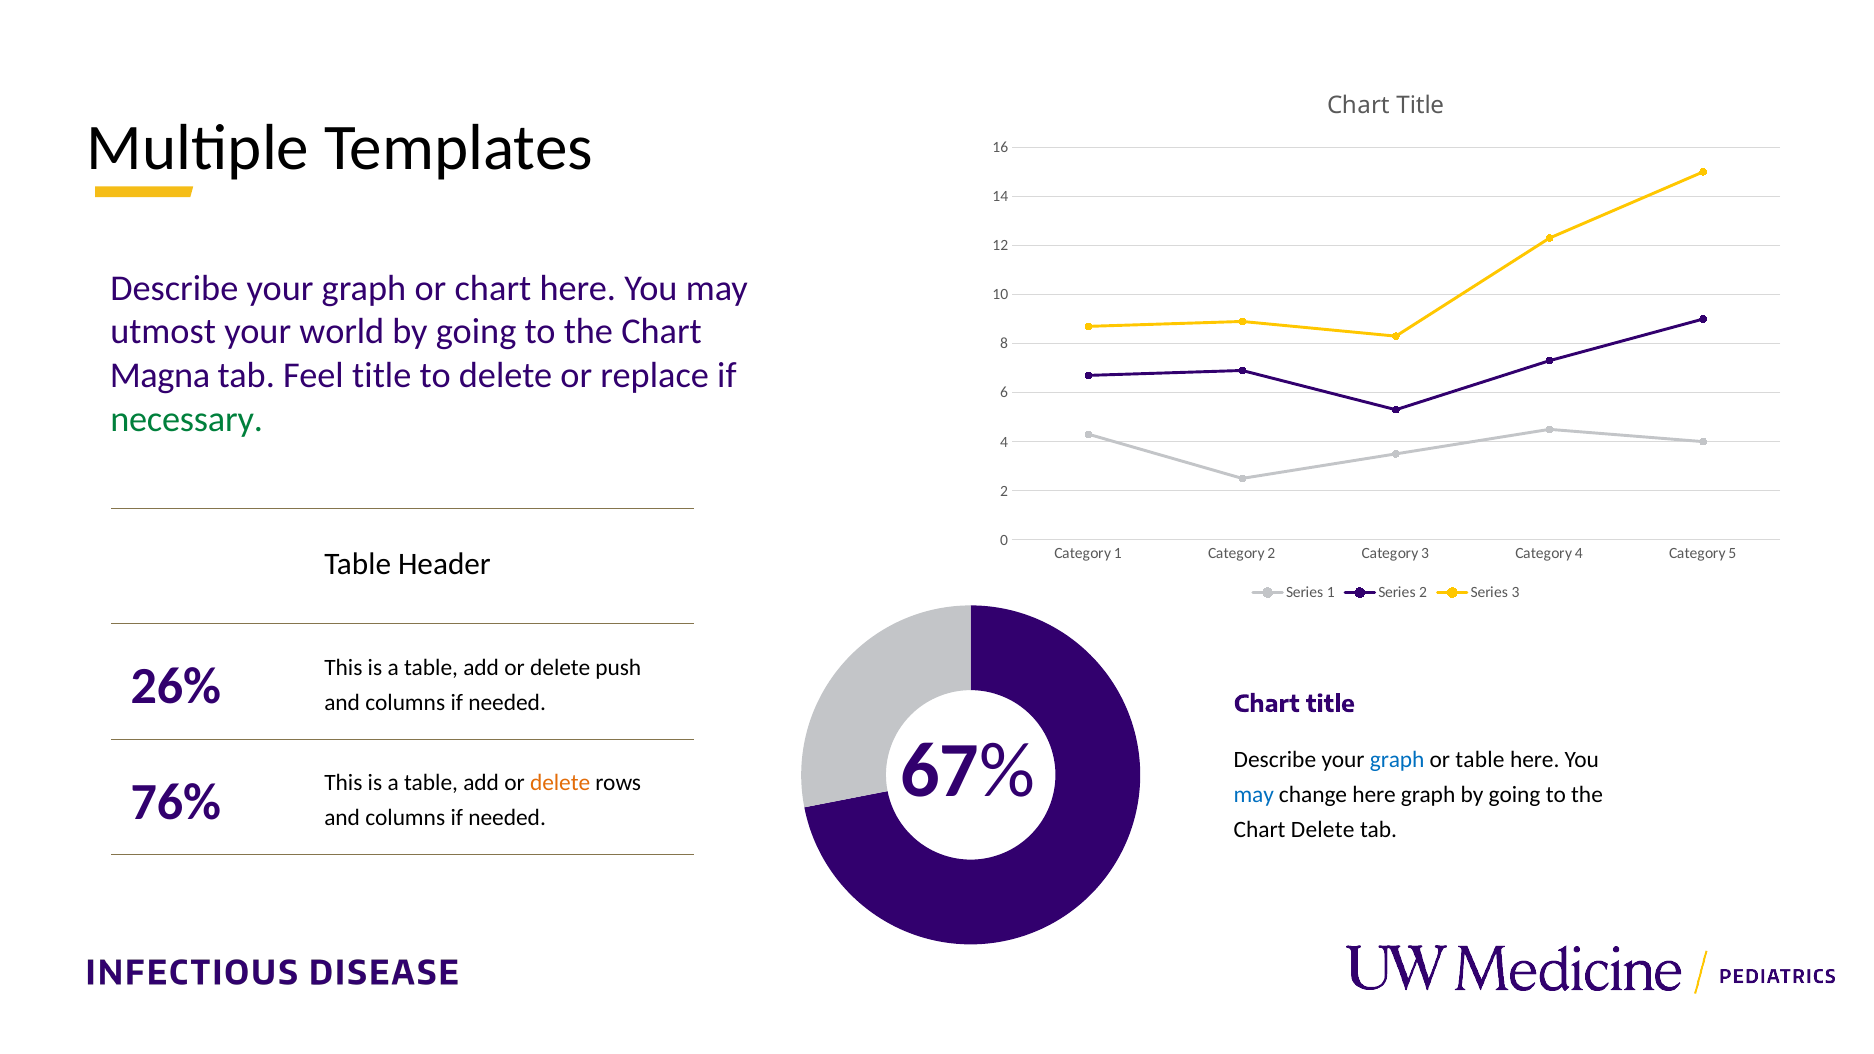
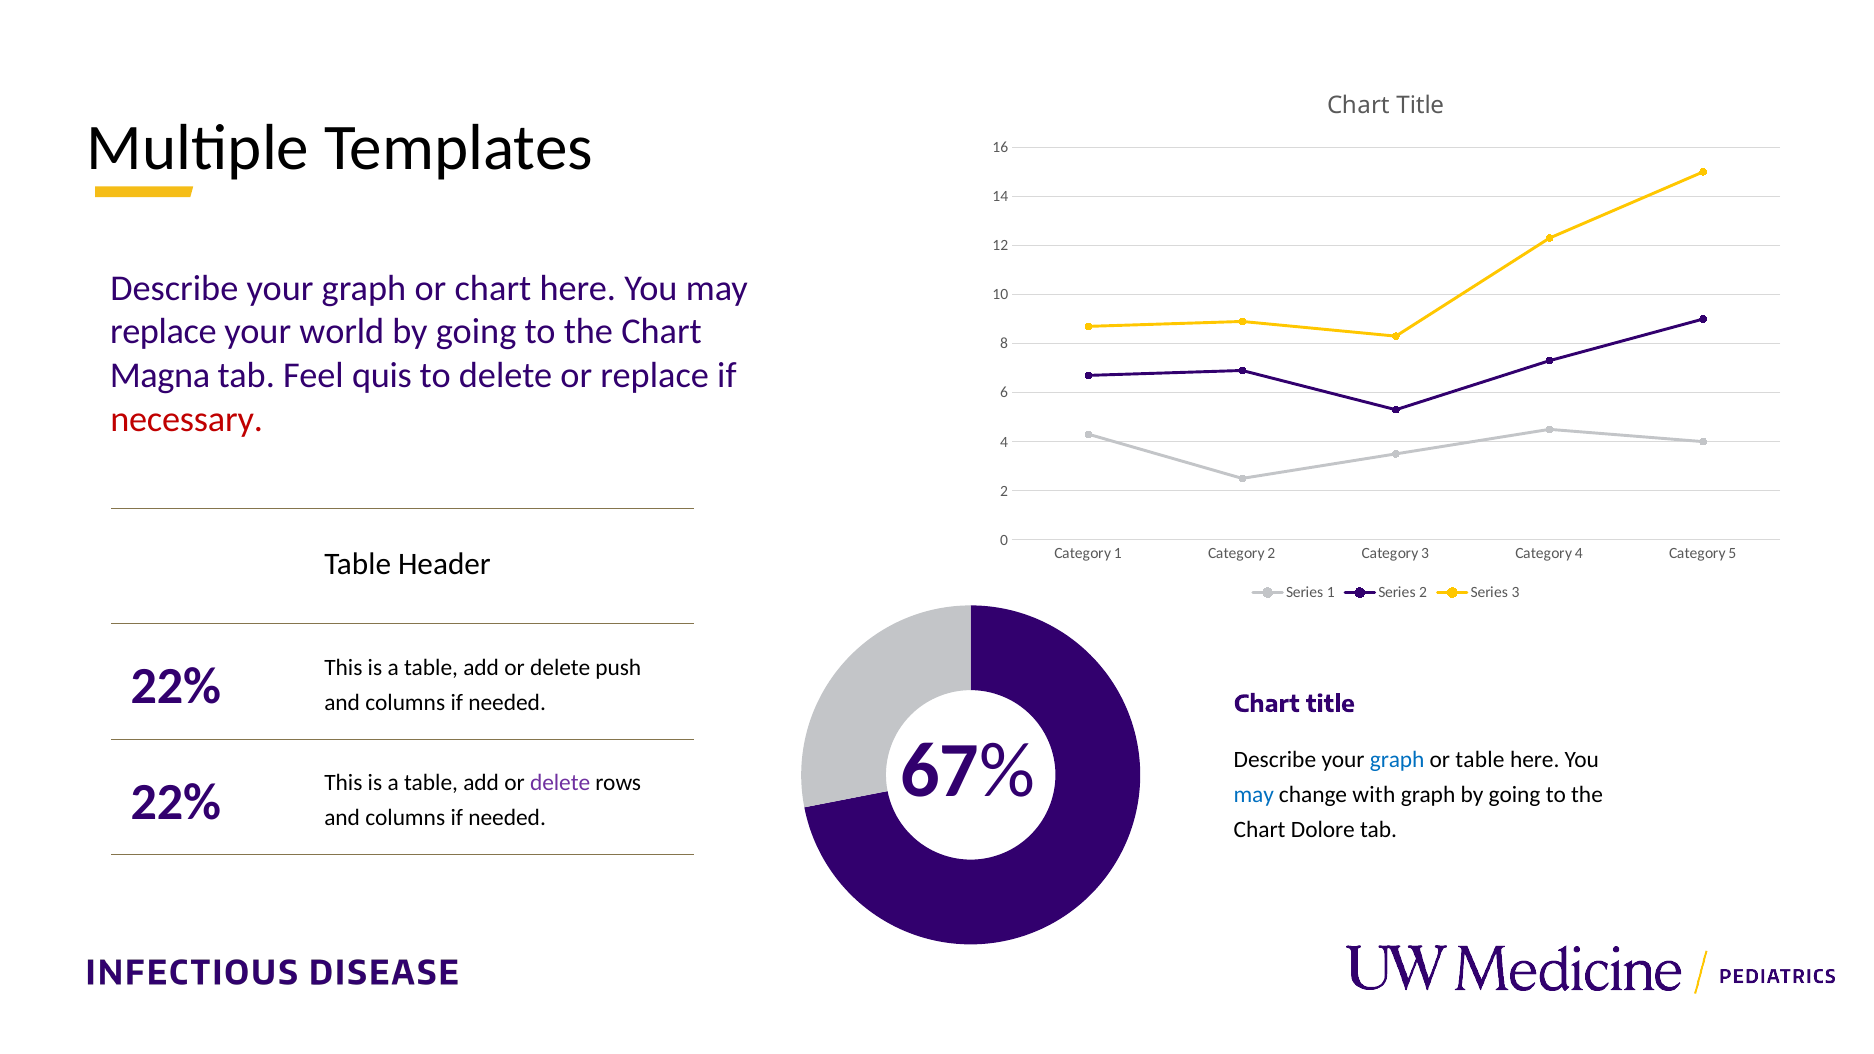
utmost at (163, 332): utmost -> replace
Feel title: title -> quis
necessary colour: green -> red
26% at (176, 687): 26% -> 22%
76% at (176, 802): 76% -> 22%
delete at (560, 783) colour: orange -> purple
change here: here -> with
Chart Delete: Delete -> Dolore
